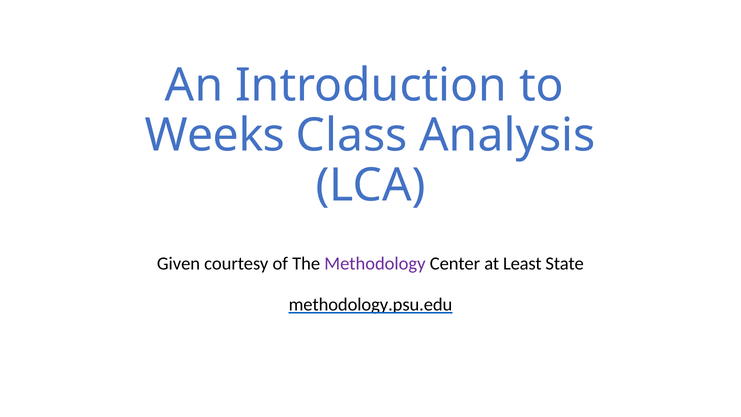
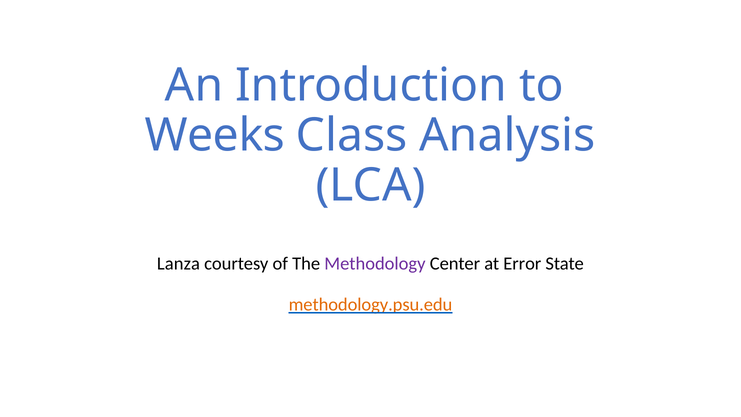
Given: Given -> Lanza
Least: Least -> Error
methodology.psu.edu colour: black -> orange
